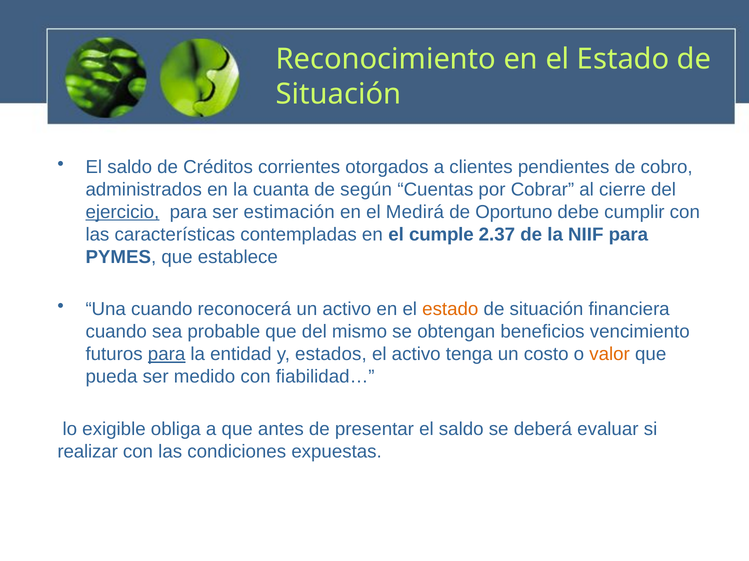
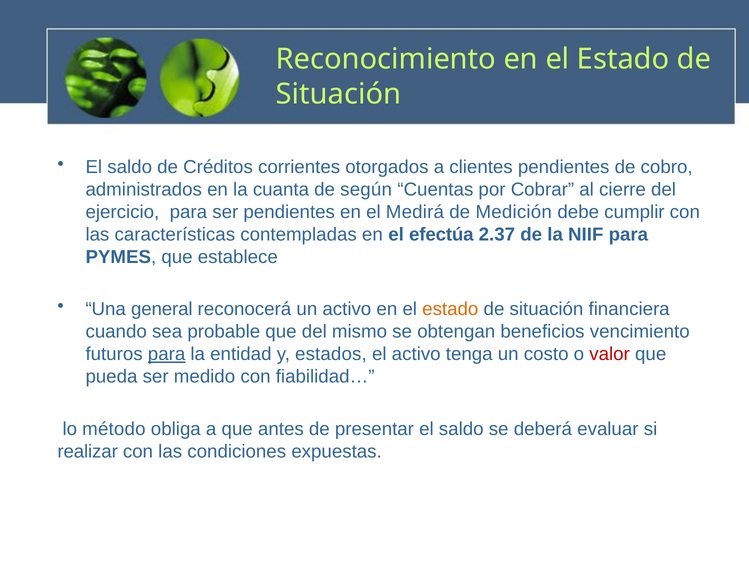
ejercicio underline: present -> none
ser estimación: estimación -> pendientes
Oportuno: Oportuno -> Medición
cumple: cumple -> efectúa
Una cuando: cuando -> general
valor colour: orange -> red
exigible: exigible -> método
